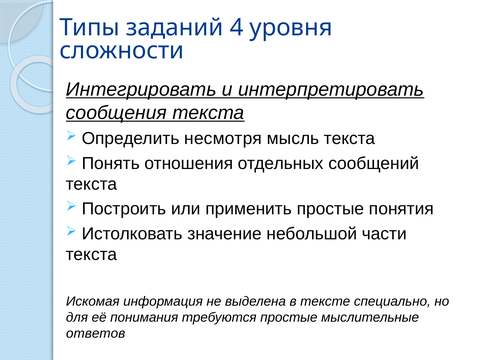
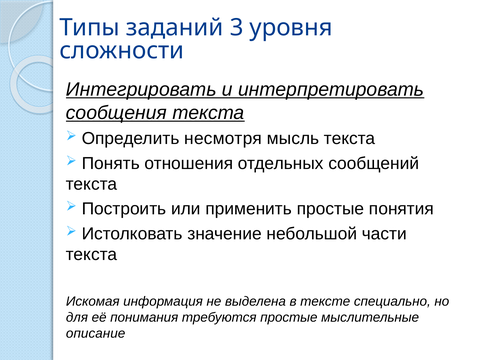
4: 4 -> 3
ответов: ответов -> описание
